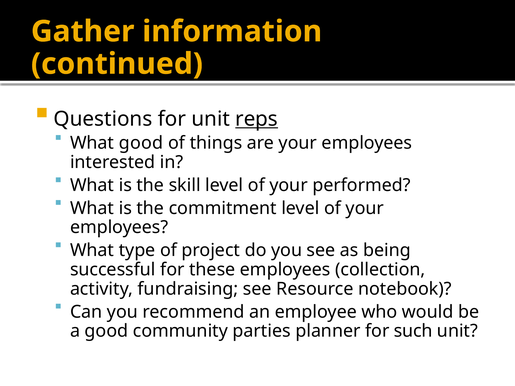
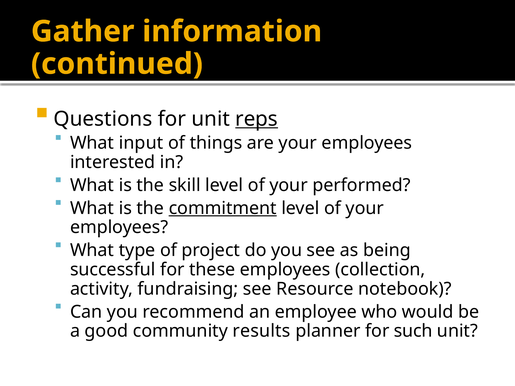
What good: good -> input
commitment underline: none -> present
parties: parties -> results
